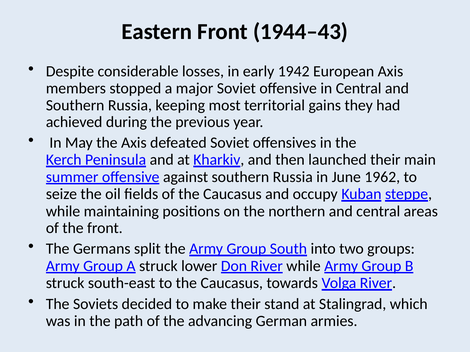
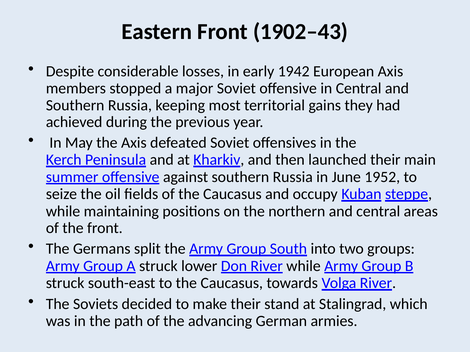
1944–43: 1944–43 -> 1902–43
1962: 1962 -> 1952
